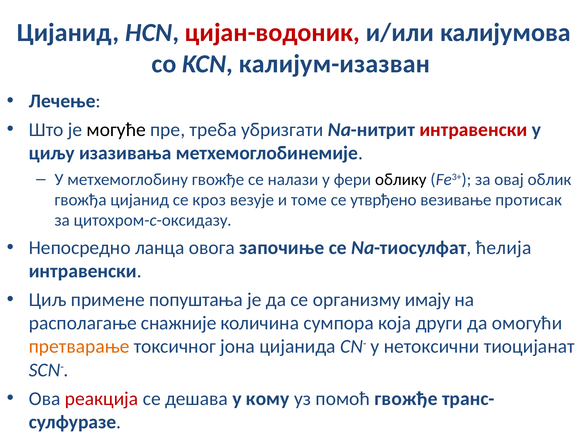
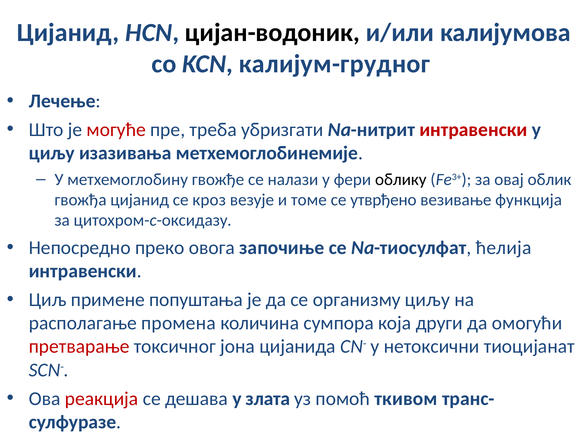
цијан-водоник colour: red -> black
калијум-изазван: калијум-изазван -> калијум-грудног
могуће colour: black -> red
протисак: протисак -> функција
ланца: ланца -> преко
организму имају: имају -> циљу
снажније: снажније -> промена
претварање colour: orange -> red
кому: кому -> злата
помоћ гвожђе: гвожђе -> ткивом
